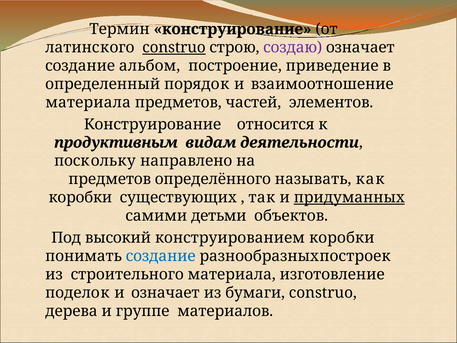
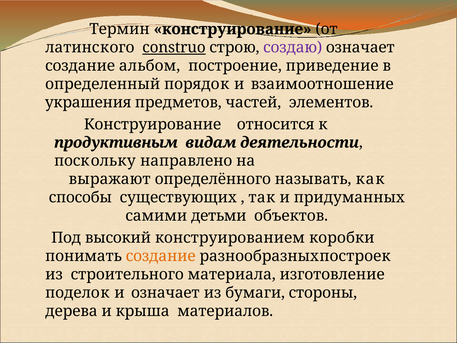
материала at (88, 102): материала -> украшения
предметов at (110, 179): предметов -> выражают
коробки at (80, 197): коробки -> способы
придуманных underline: present -> none
создание at (161, 256) colour: blue -> orange
бумаги construo: construo -> стороны
группе: группе -> крыша
